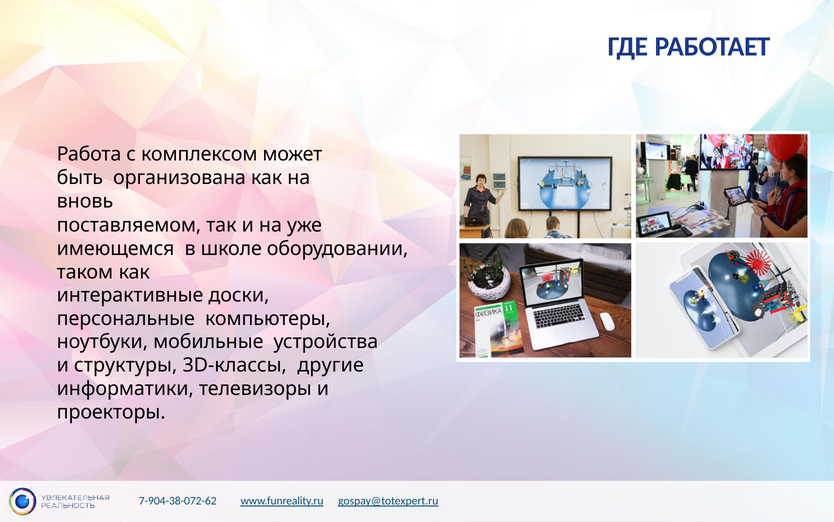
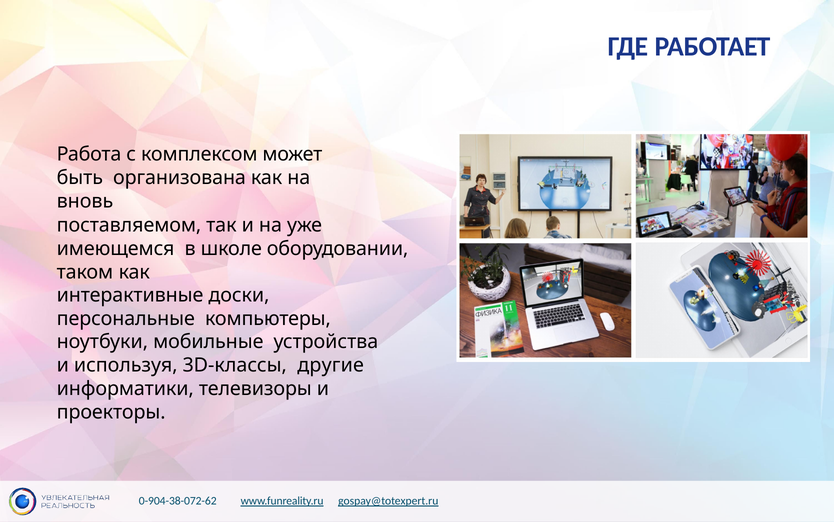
структуры: структуры -> используя
7-904-38-072-62: 7-904-38-072-62 -> 0-904-38-072-62
